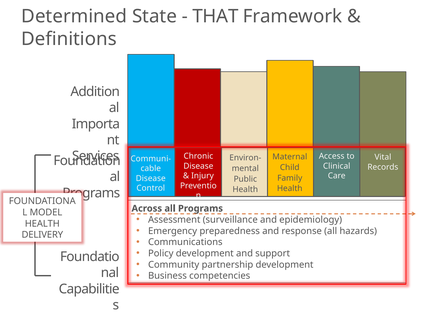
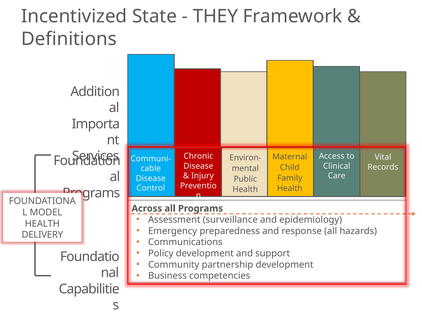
Determined: Determined -> Incentivized
THAT: THAT -> THEY
